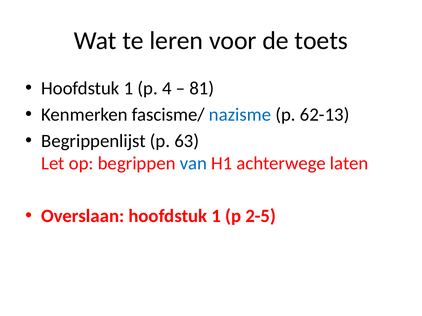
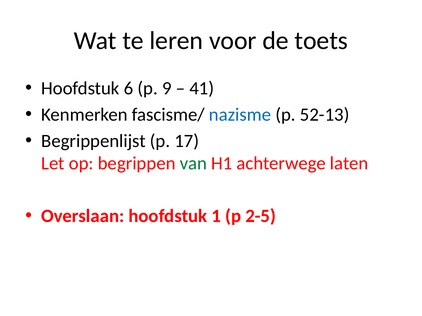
1 at (129, 89): 1 -> 6
4: 4 -> 9
81: 81 -> 41
62-13: 62-13 -> 52-13
63: 63 -> 17
van colour: blue -> green
